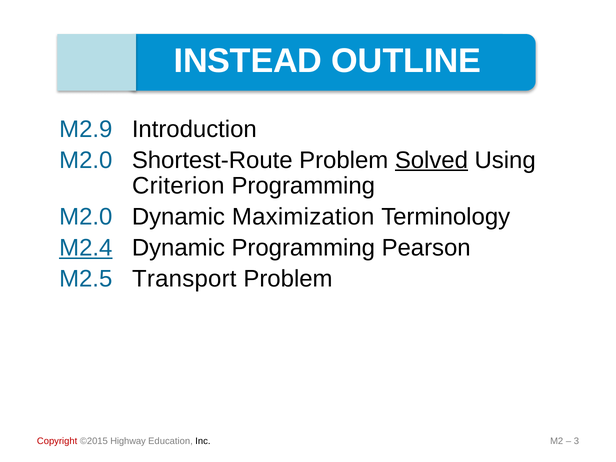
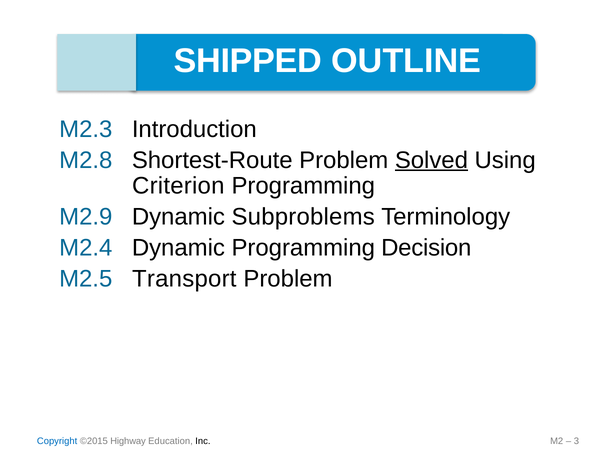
INSTEAD: INSTEAD -> SHIPPED
M2.9: M2.9 -> M2.3
M2.0 at (86, 160): M2.0 -> M2.8
M2.0 at (86, 217): M2.0 -> M2.9
Maximization: Maximization -> Subproblems
M2.4 underline: present -> none
Pearson: Pearson -> Decision
Copyright colour: red -> blue
